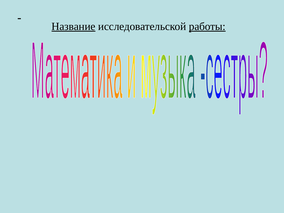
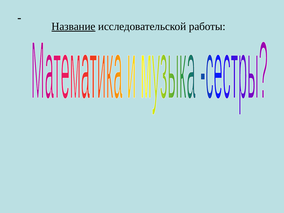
работы underline: present -> none
